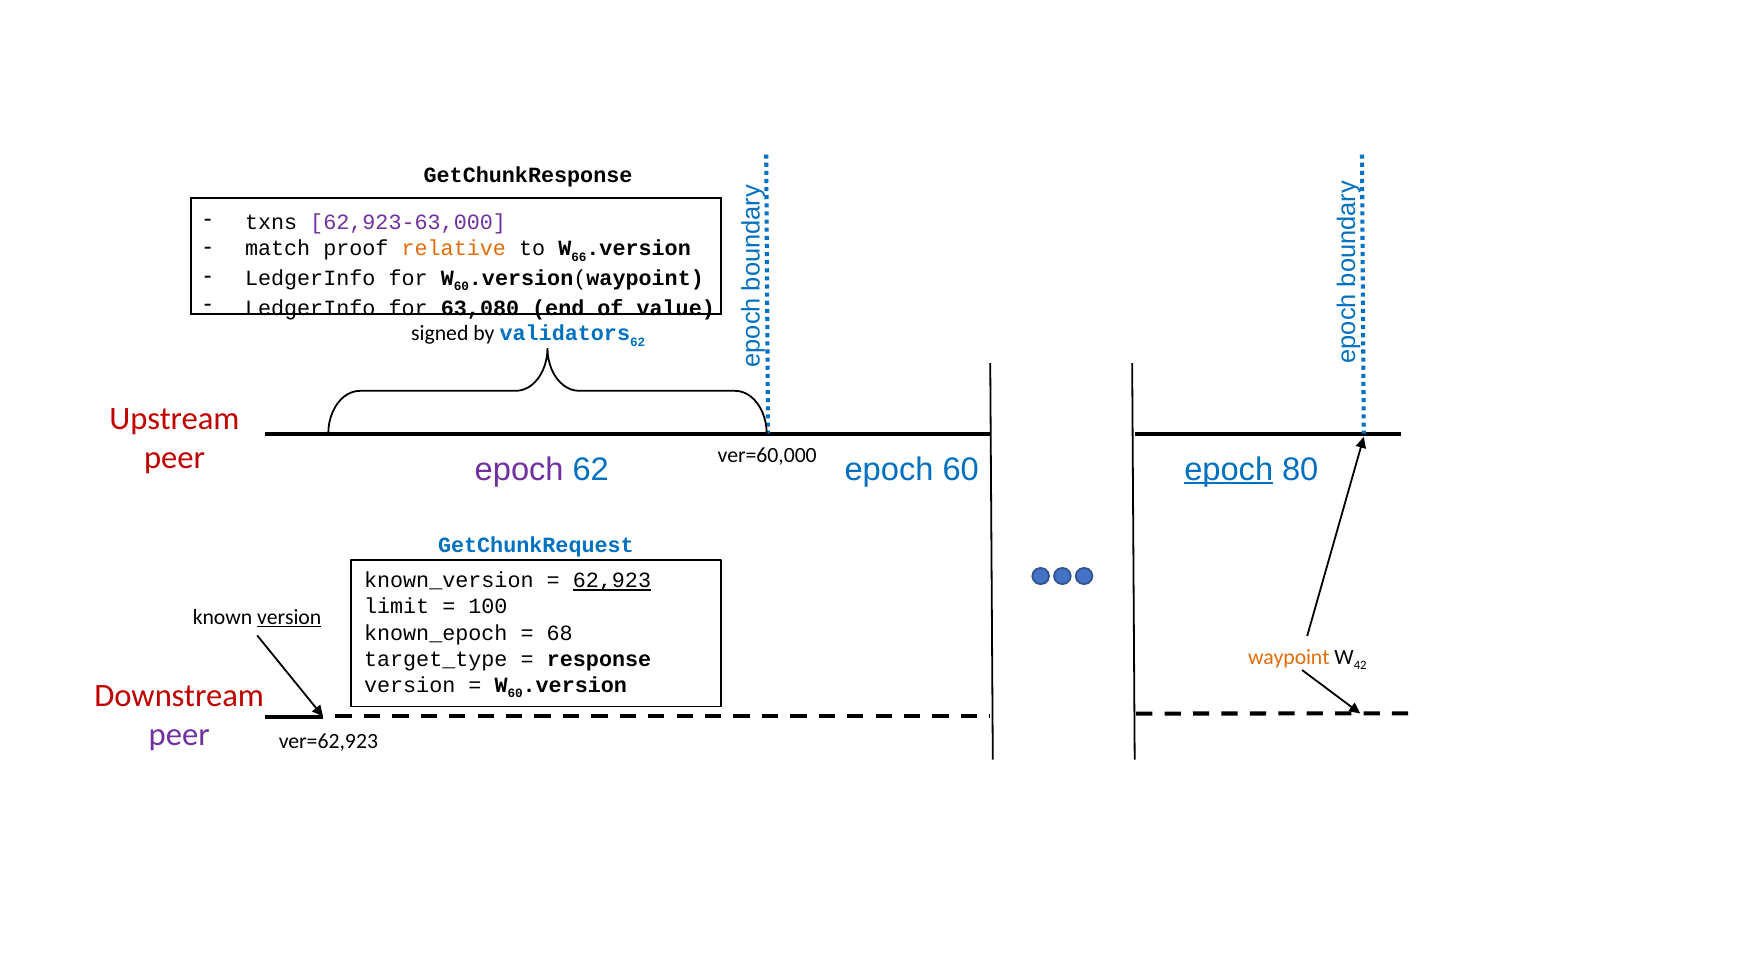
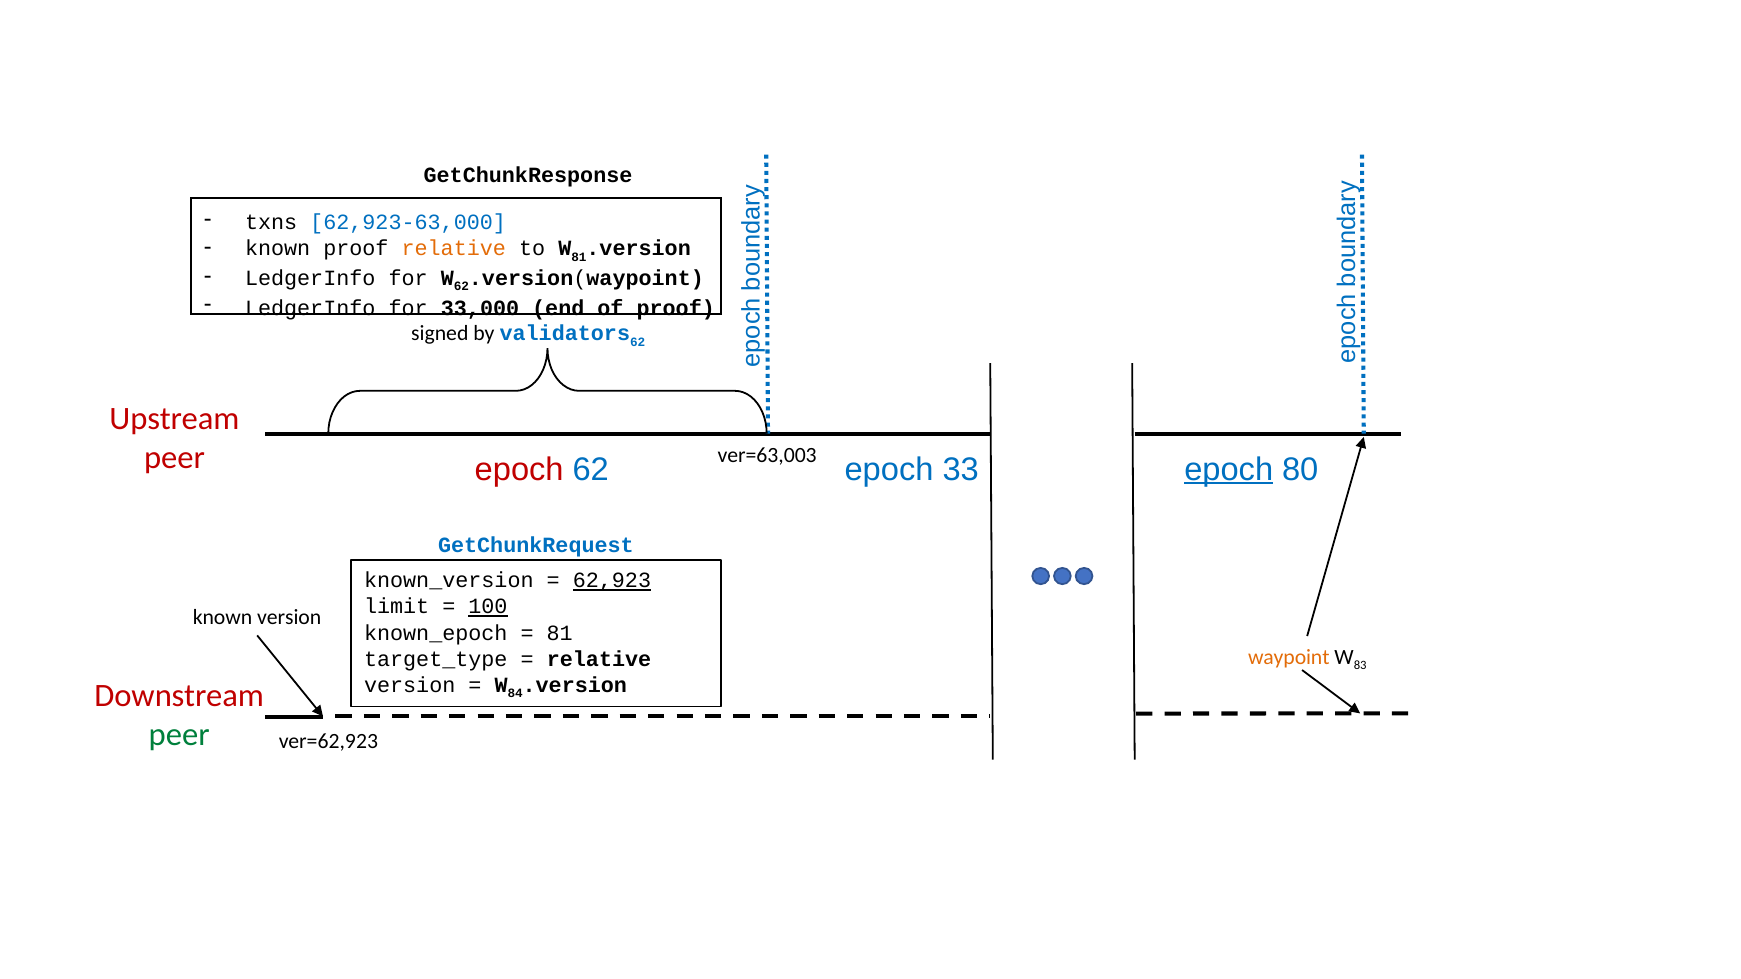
62,923-63,000 colour: purple -> blue
match at (278, 249): match -> known
66 at (579, 257): 66 -> 81
60 at (462, 287): 60 -> 62
63,080: 63,080 -> 33,000
of value: value -> proof
ver=60,000: ver=60,000 -> ver=63,003
epoch at (519, 469) colour: purple -> red
epoch 60: 60 -> 33
100 underline: none -> present
version at (289, 618) underline: present -> none
68 at (560, 633): 68 -> 81
42: 42 -> 83
response at (599, 659): response -> relative
60 at (515, 694): 60 -> 84
peer at (179, 735) colour: purple -> green
